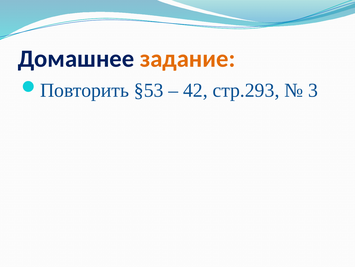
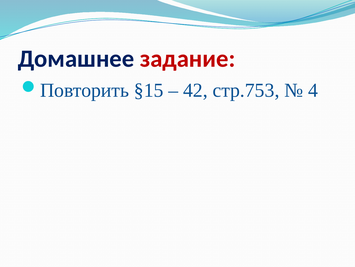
задание colour: orange -> red
§53: §53 -> §15
стр.293: стр.293 -> стр.753
3: 3 -> 4
